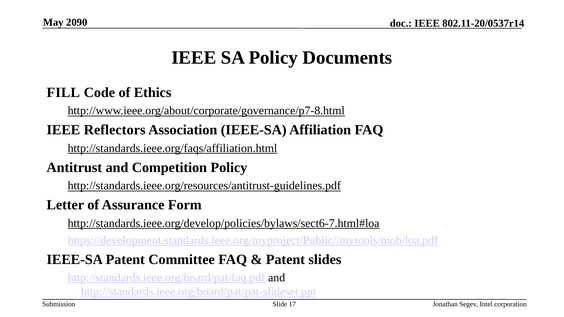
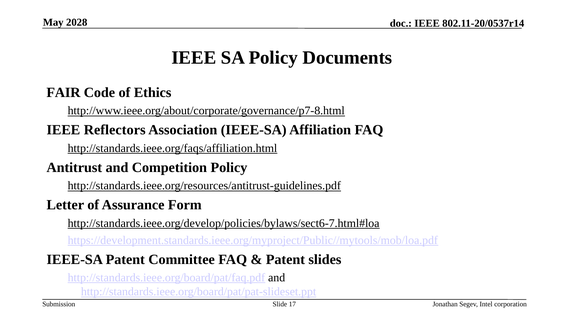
2090: 2090 -> 2028
FILL: FILL -> FAIR
